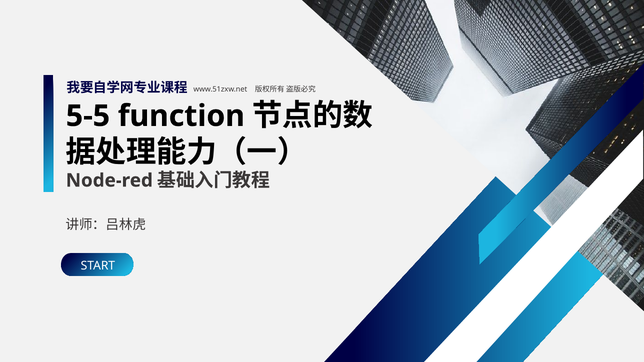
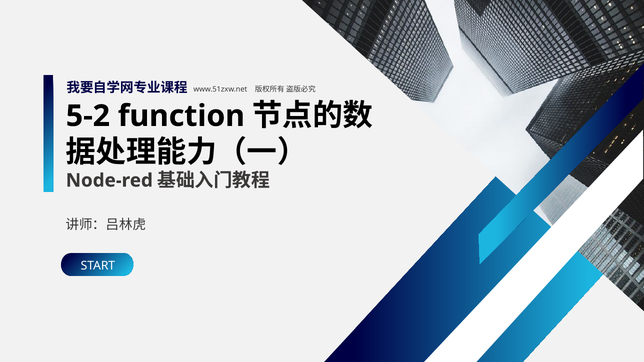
5-5: 5-5 -> 5-2
